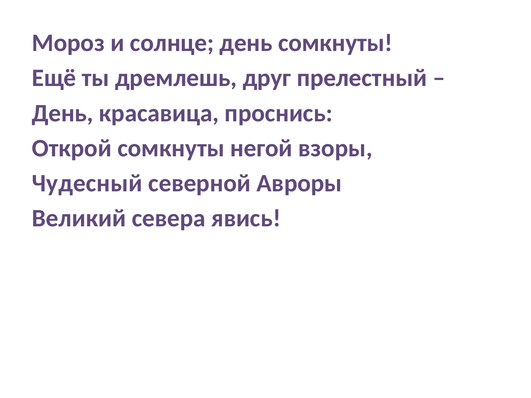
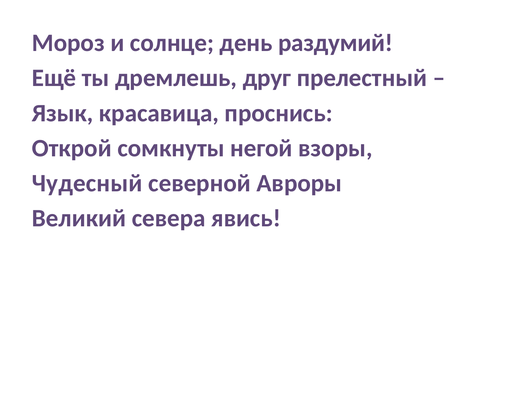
день сомкнуты: сомкнуты -> раздумий
День at (63, 113): День -> Язык
